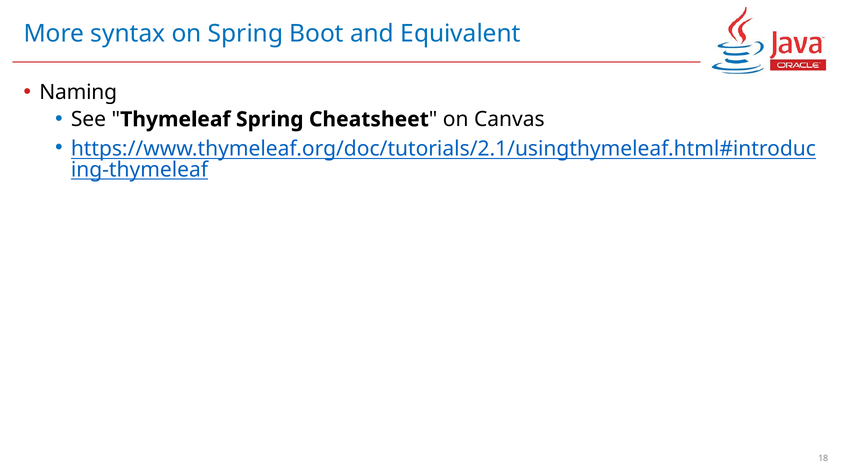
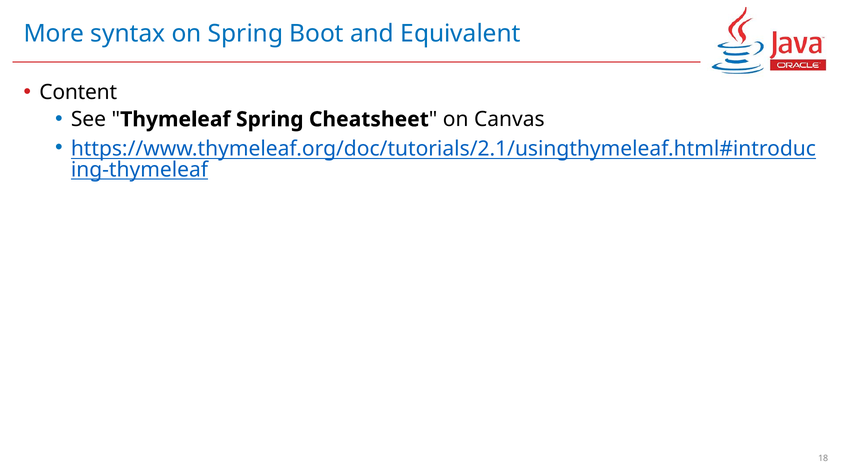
Naming: Naming -> Content
